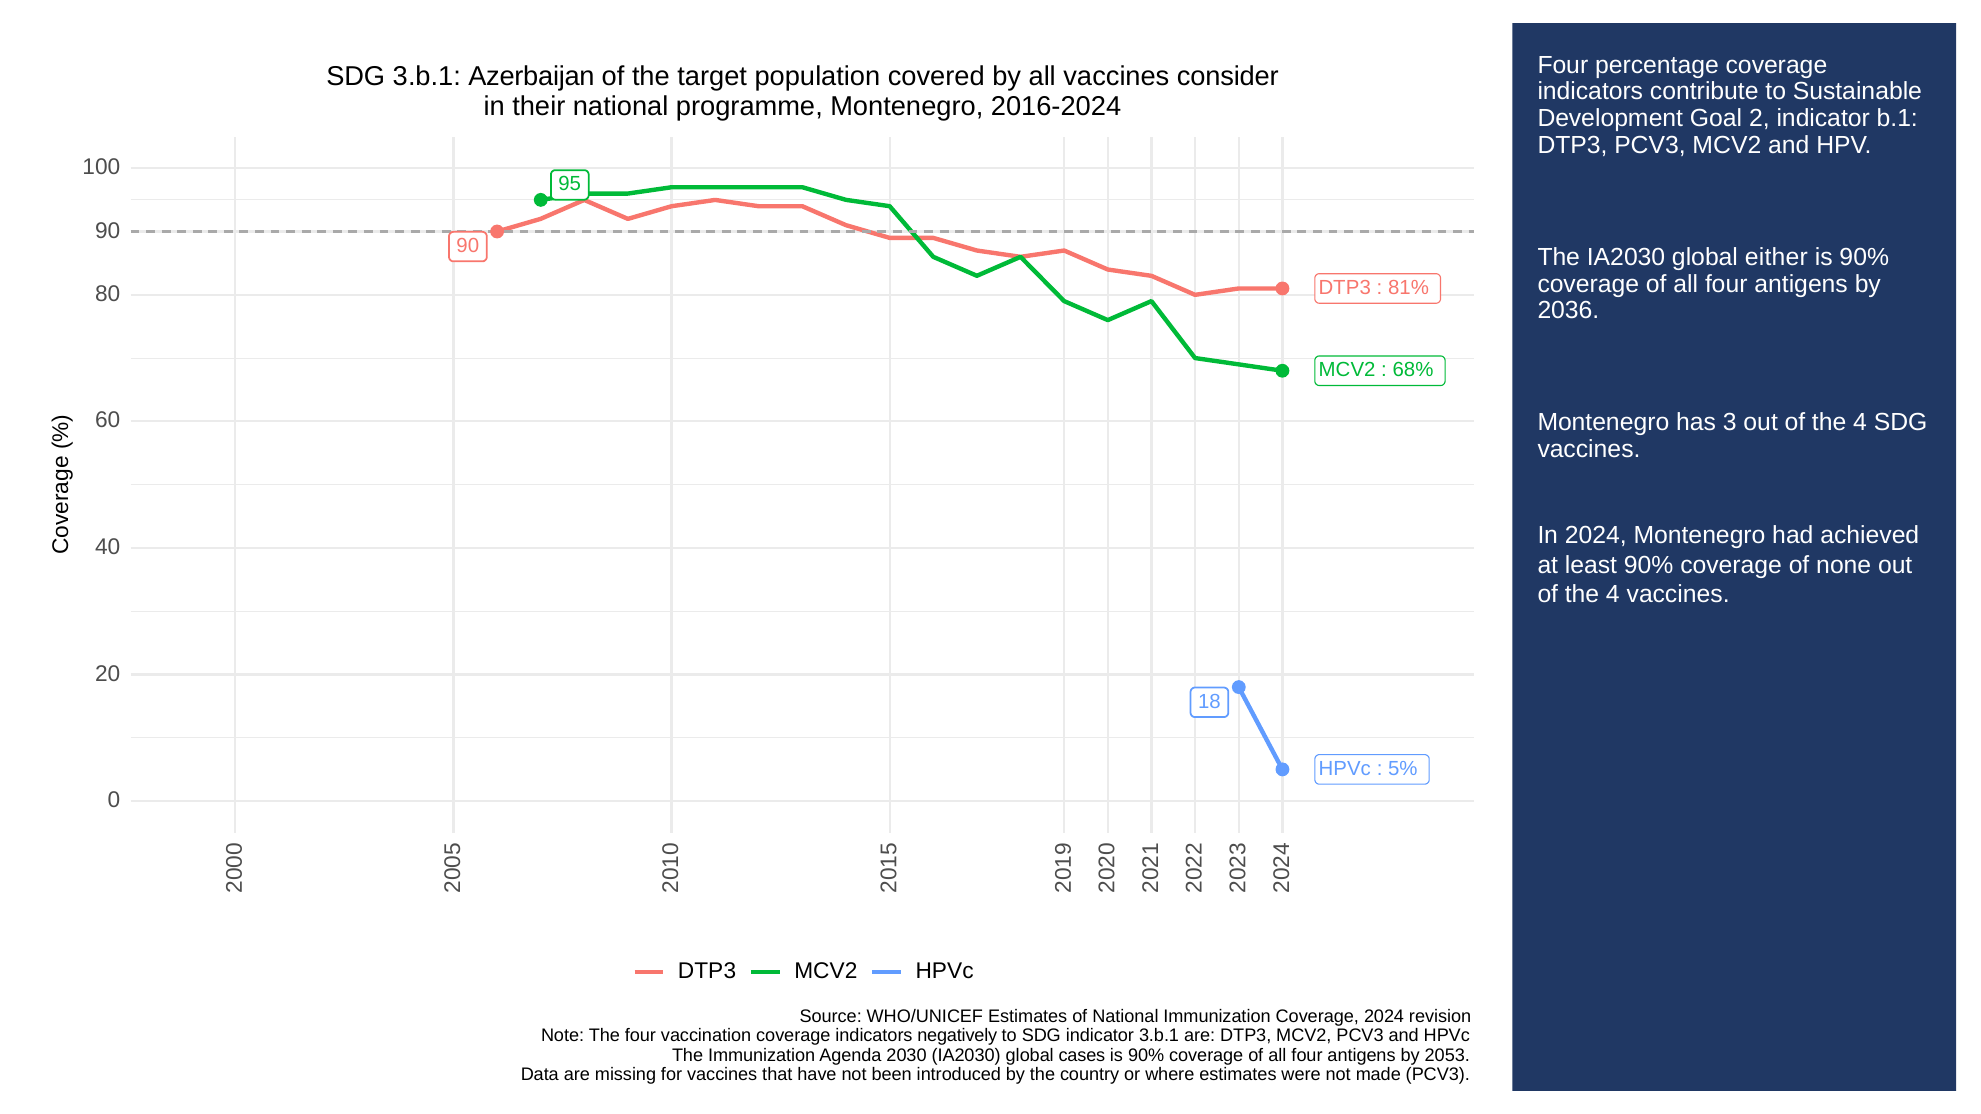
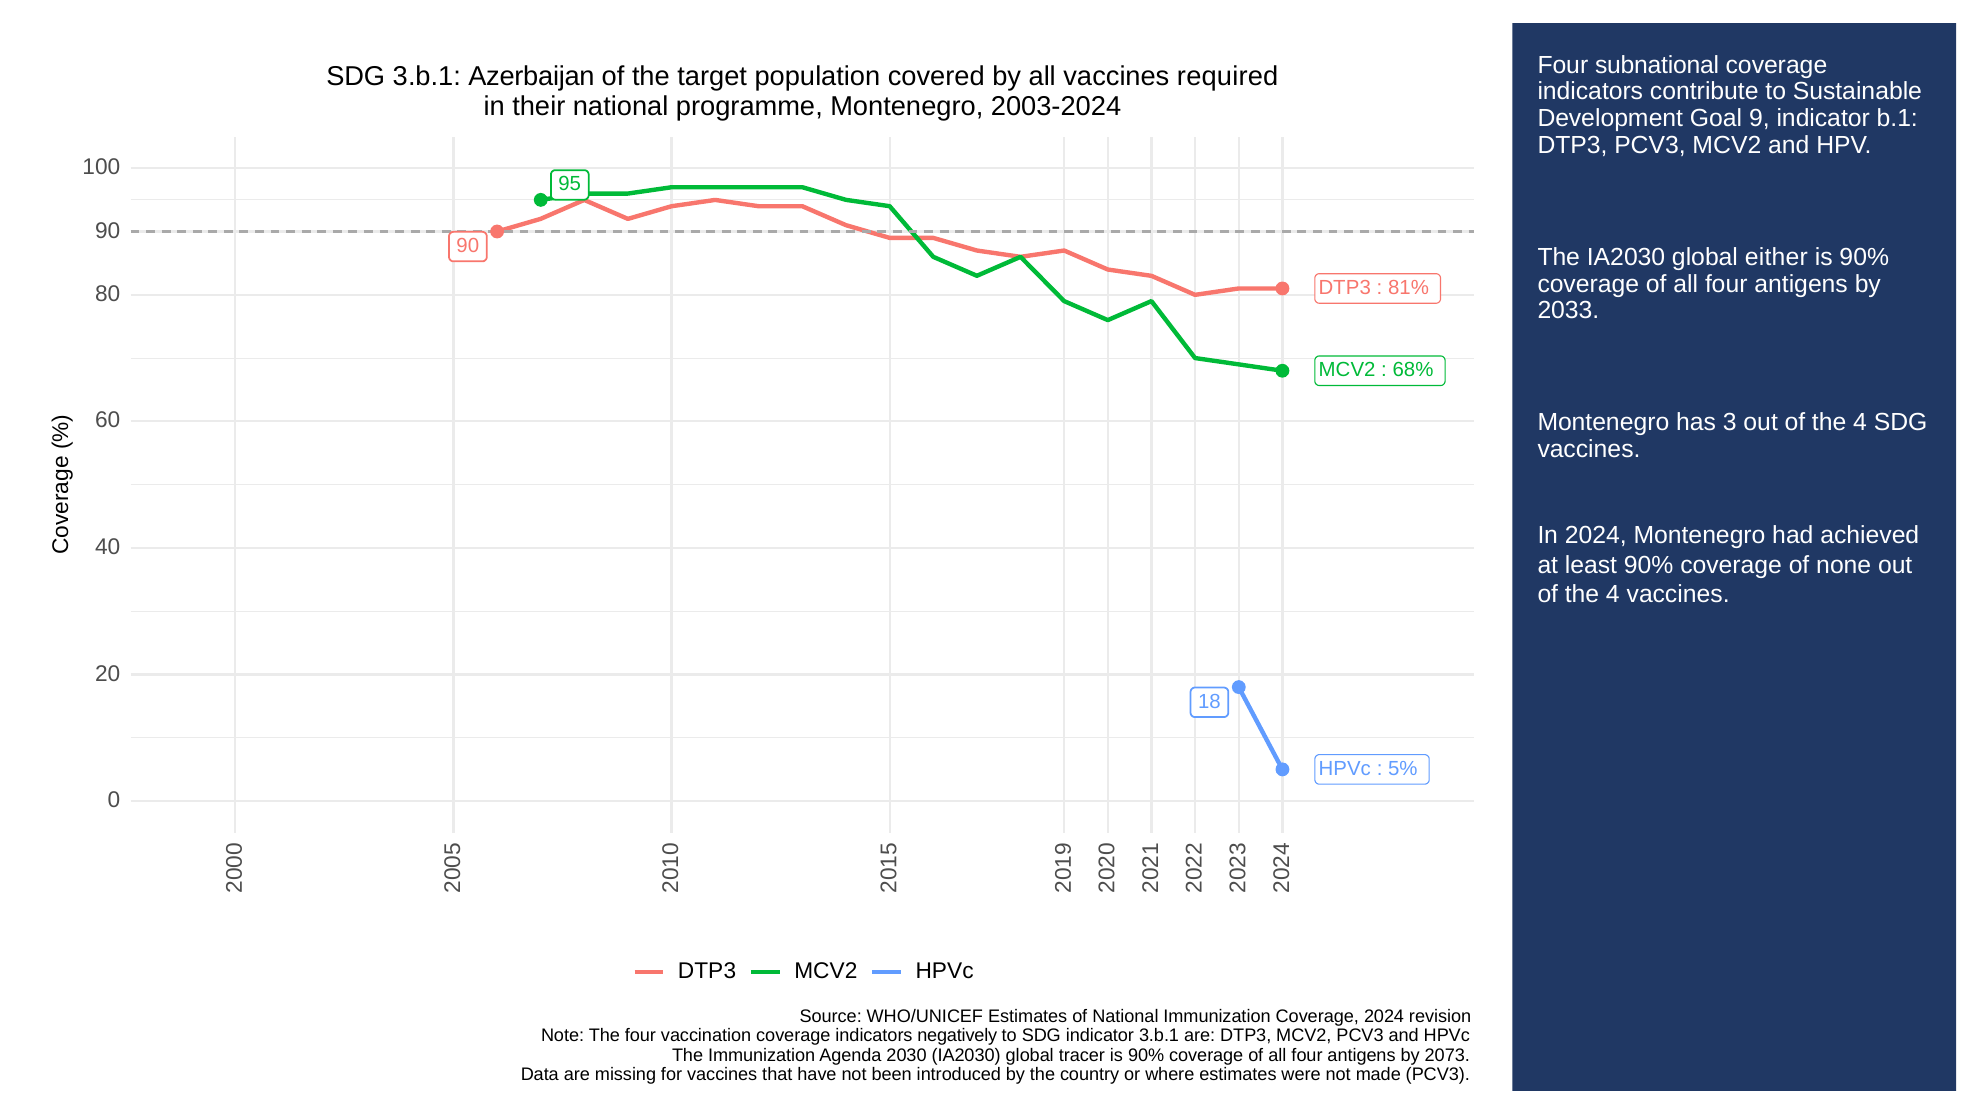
percentage: percentage -> subnational
consider: consider -> required
2016-2024: 2016-2024 -> 2003-2024
Goal 2: 2 -> 9
2036: 2036 -> 2033
cases: cases -> tracer
2053: 2053 -> 2073
